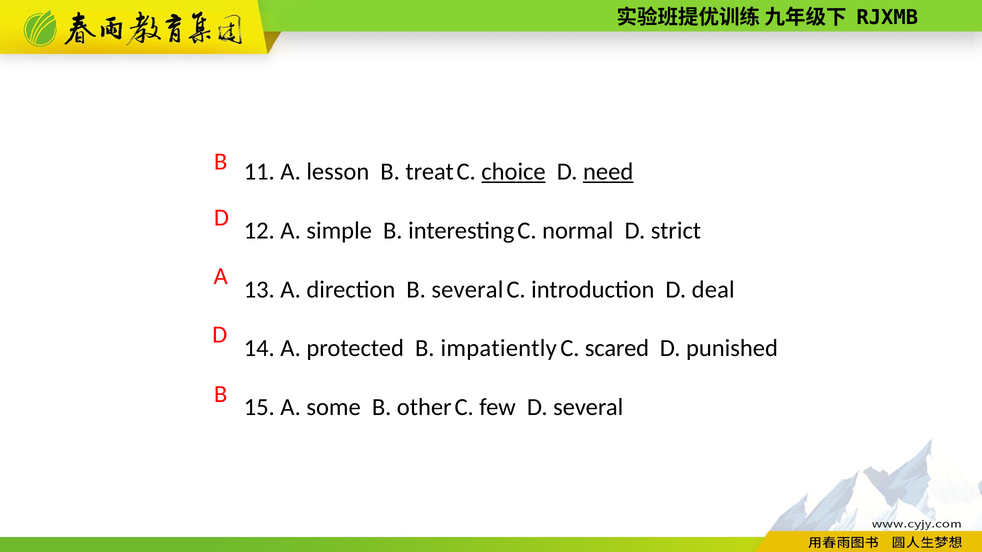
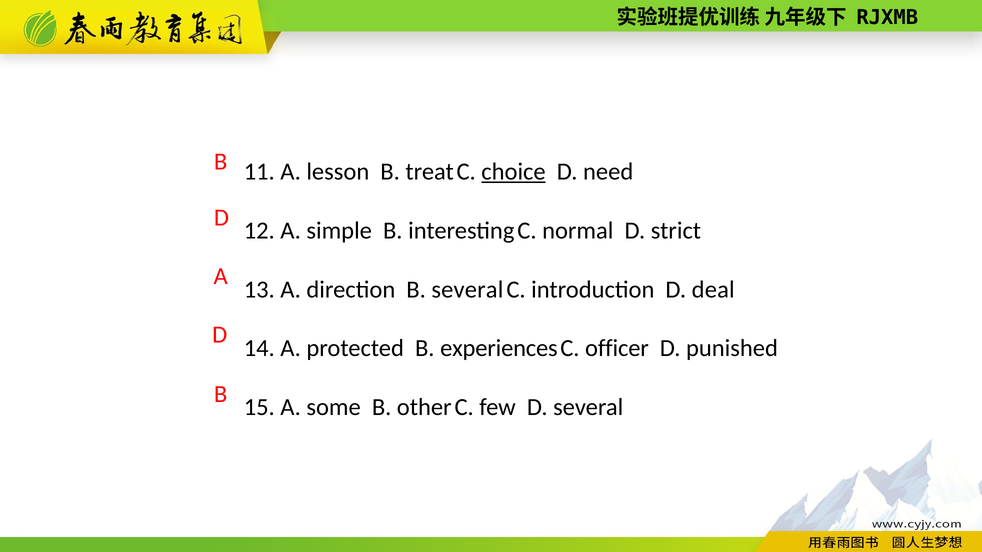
need underline: present -> none
impatiently: impatiently -> experiences
scared: scared -> officer
